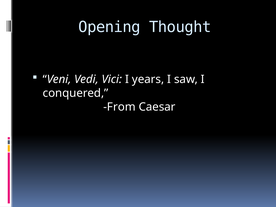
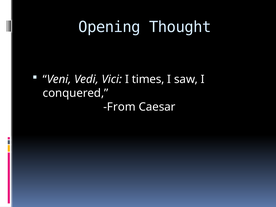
years: years -> times
